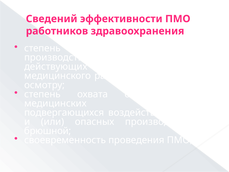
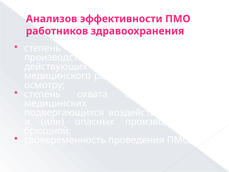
Сведений: Сведений -> Анализов
